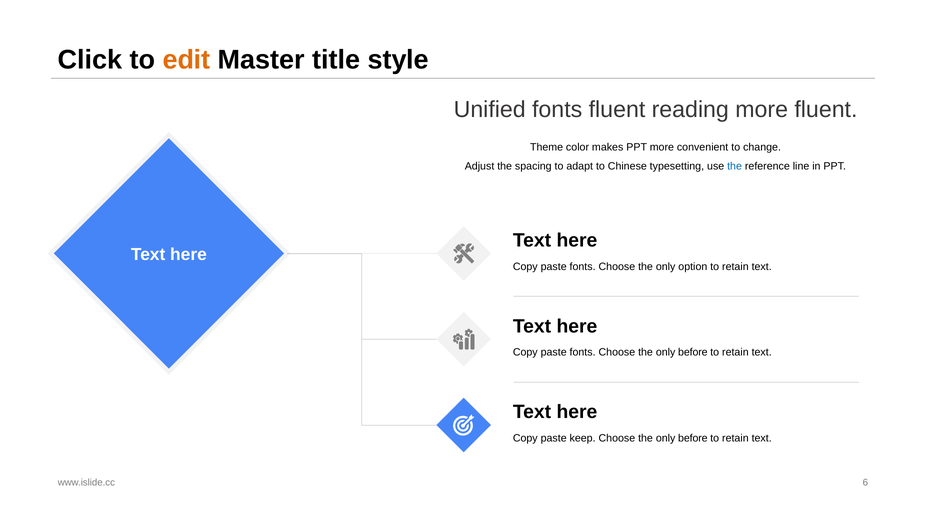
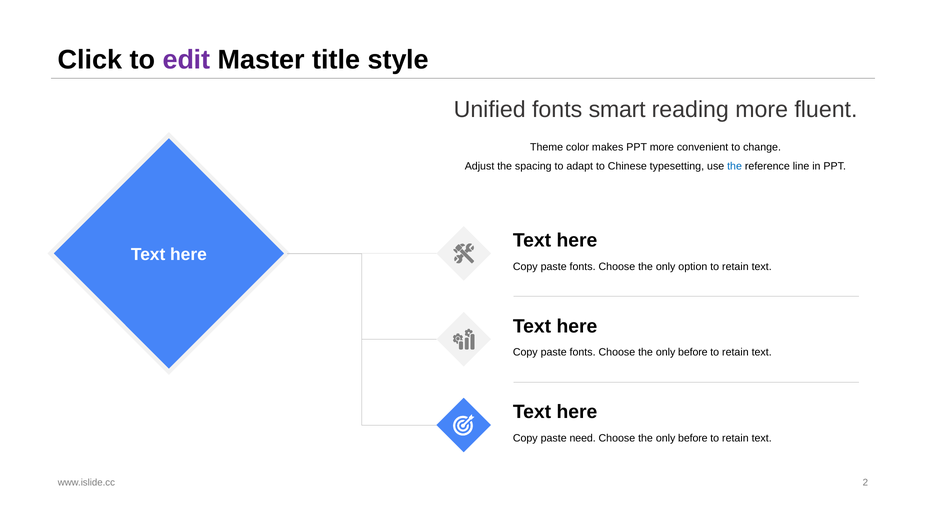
edit colour: orange -> purple
fonts fluent: fluent -> smart
keep: keep -> need
6: 6 -> 2
